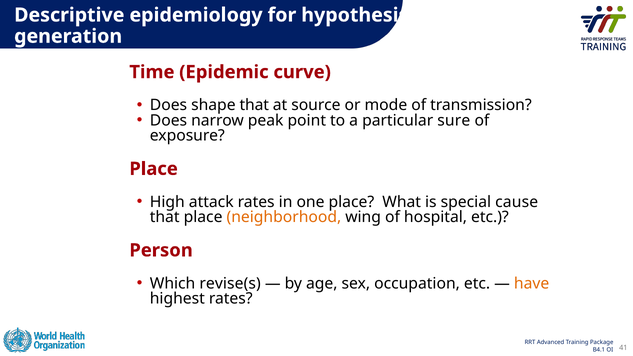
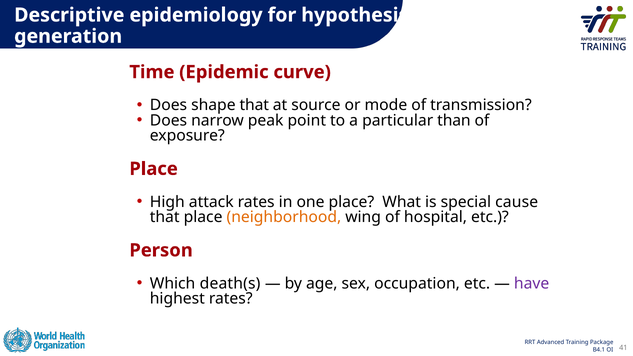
sure: sure -> than
revise(s: revise(s -> death(s
have colour: orange -> purple
